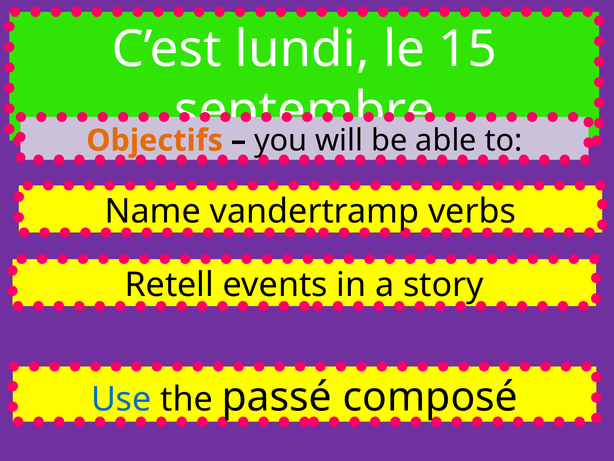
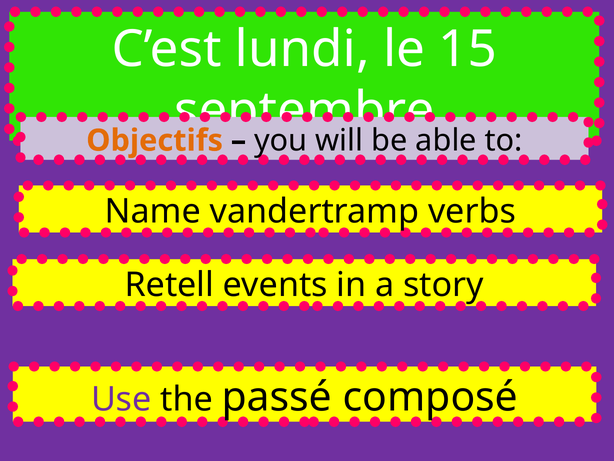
Use colour: blue -> purple
